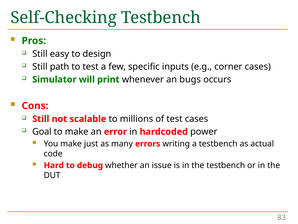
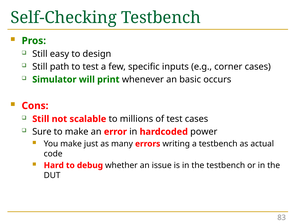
bugs: bugs -> basic
Goal: Goal -> Sure
